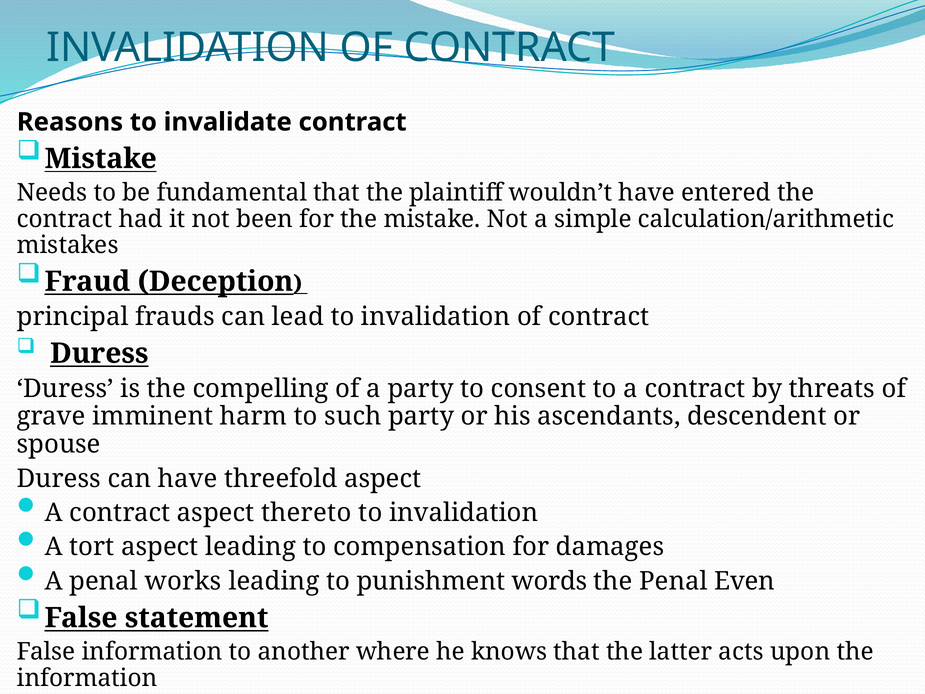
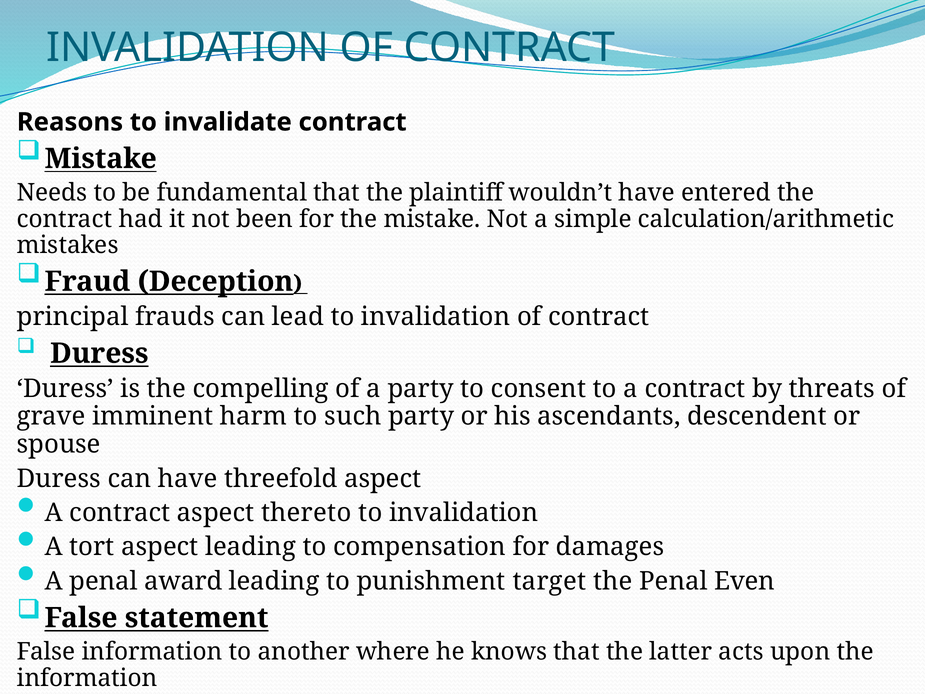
works: works -> award
words: words -> target
